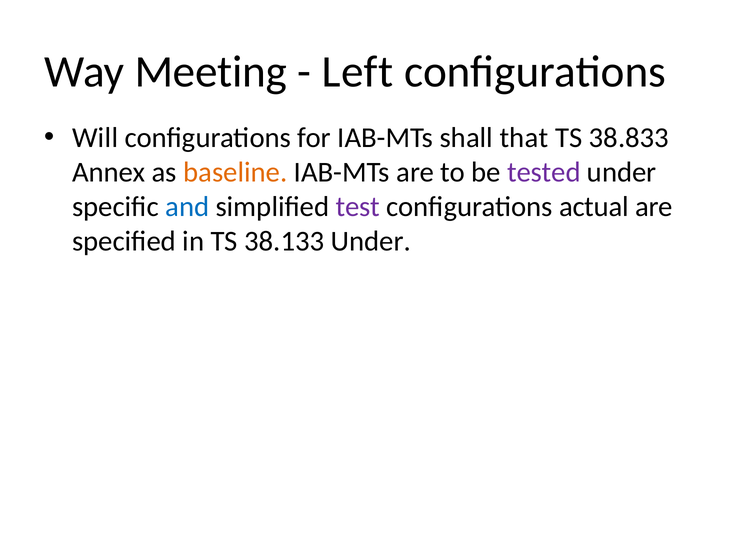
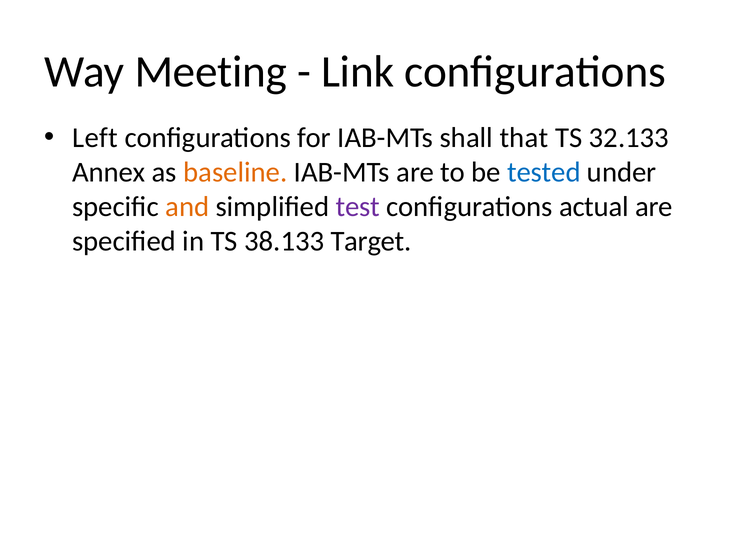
Left: Left -> Link
Will: Will -> Left
38.833: 38.833 -> 32.133
tested colour: purple -> blue
and colour: blue -> orange
38.133 Under: Under -> Target
